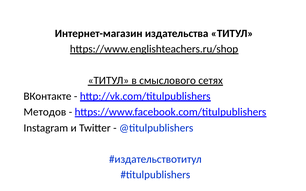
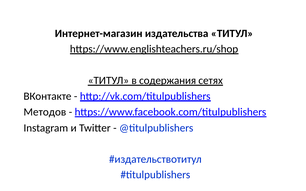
смыслового: смыслового -> содержания
